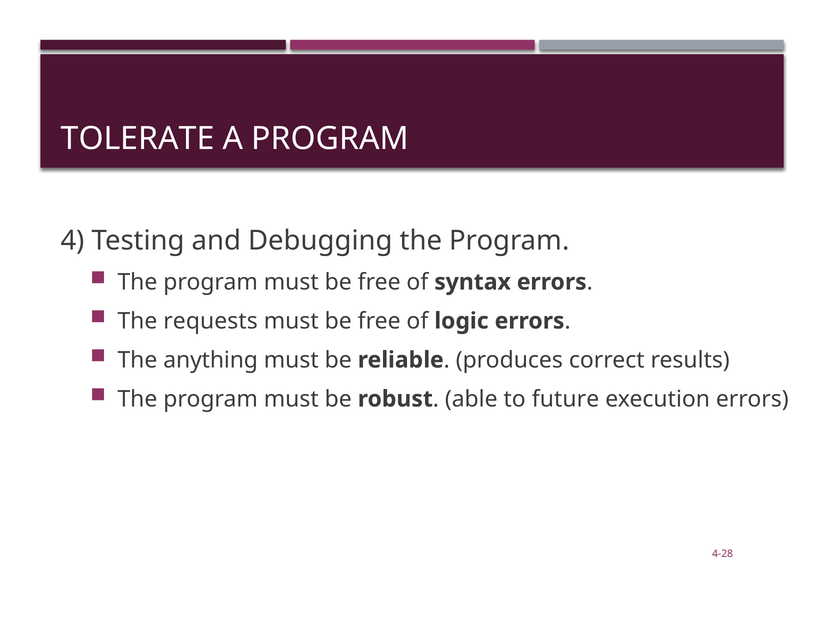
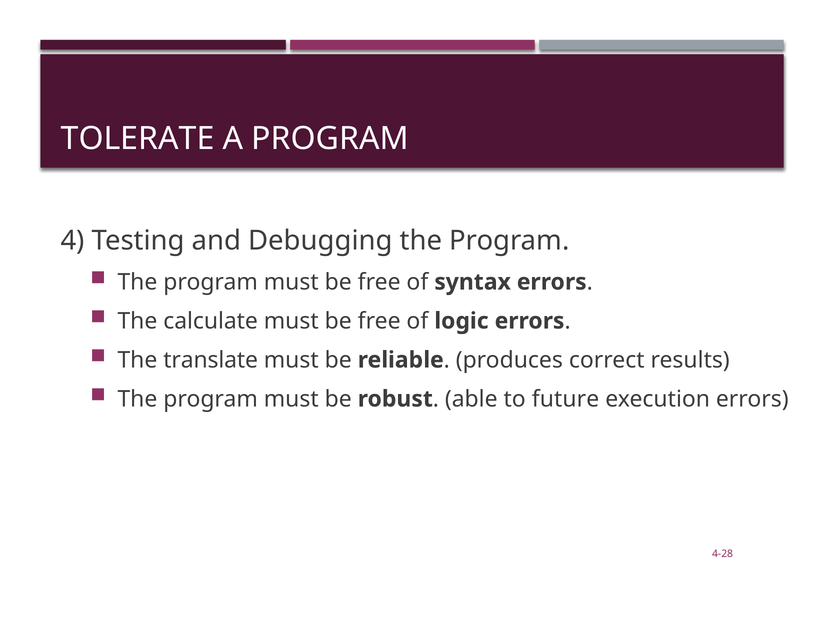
requests: requests -> calculate
anything: anything -> translate
